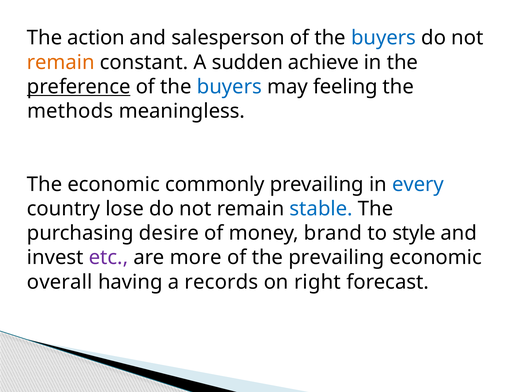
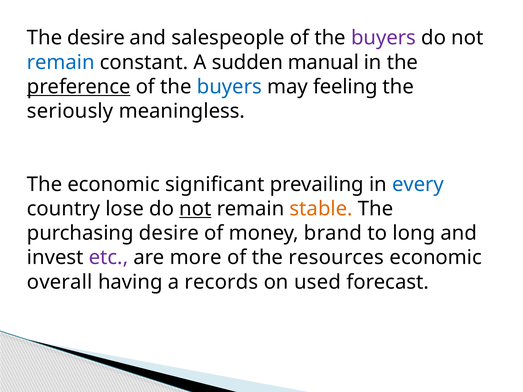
The action: action -> desire
salesperson: salesperson -> salespeople
buyers at (384, 38) colour: blue -> purple
remain at (61, 62) colour: orange -> blue
achieve: achieve -> manual
methods: methods -> seriously
commonly: commonly -> significant
not at (195, 209) underline: none -> present
stable colour: blue -> orange
style: style -> long
the prevailing: prevailing -> resources
right: right -> used
